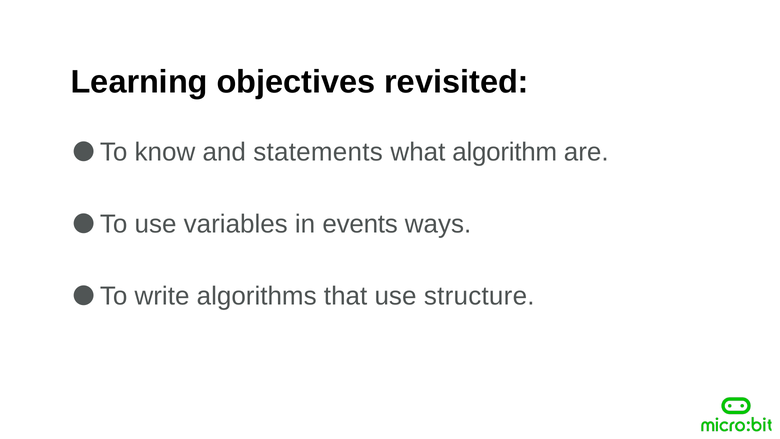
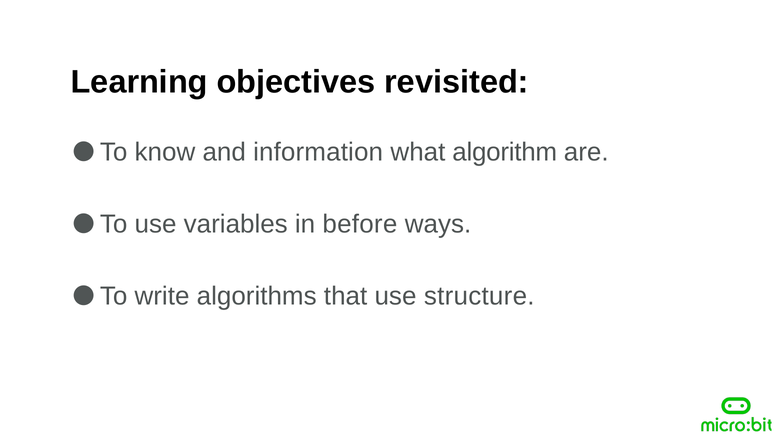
statements: statements -> information
events: events -> before
